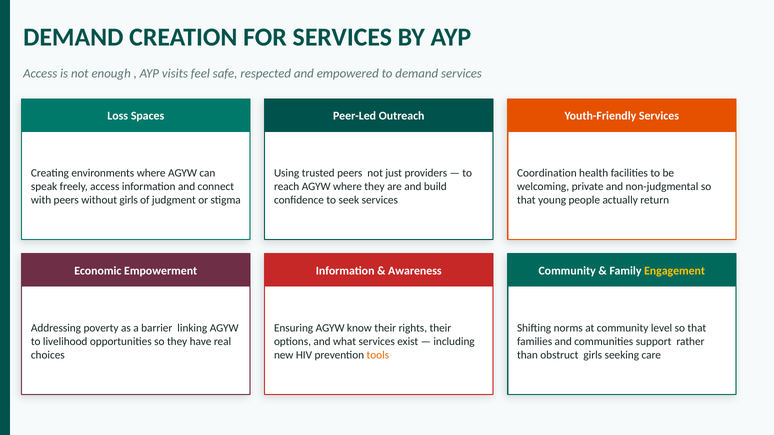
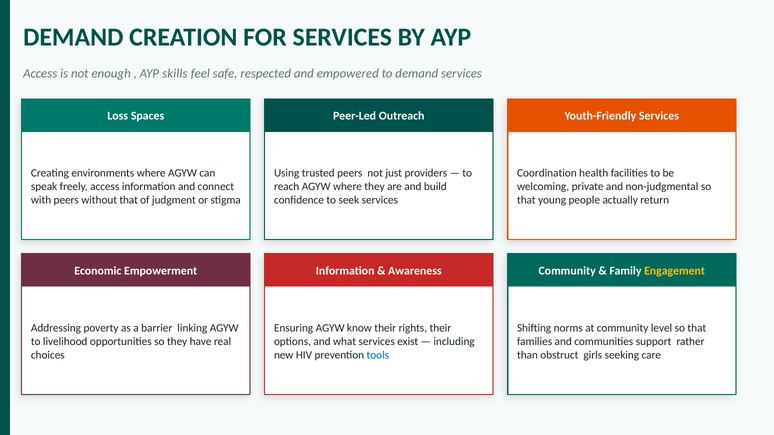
visits: visits -> skills
without girls: girls -> that
tools colour: orange -> blue
